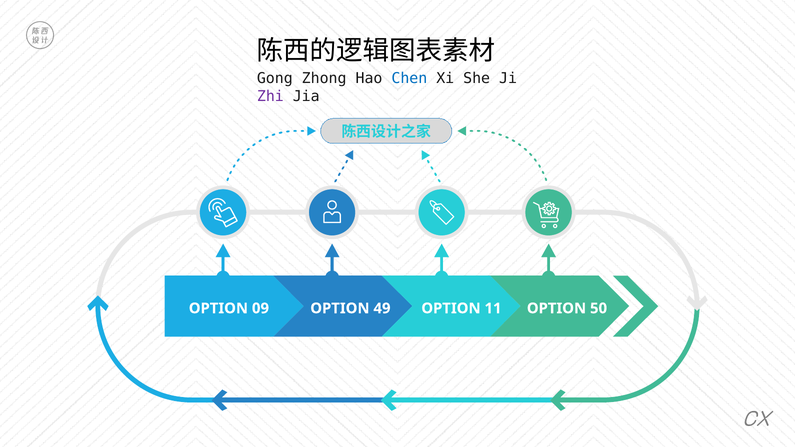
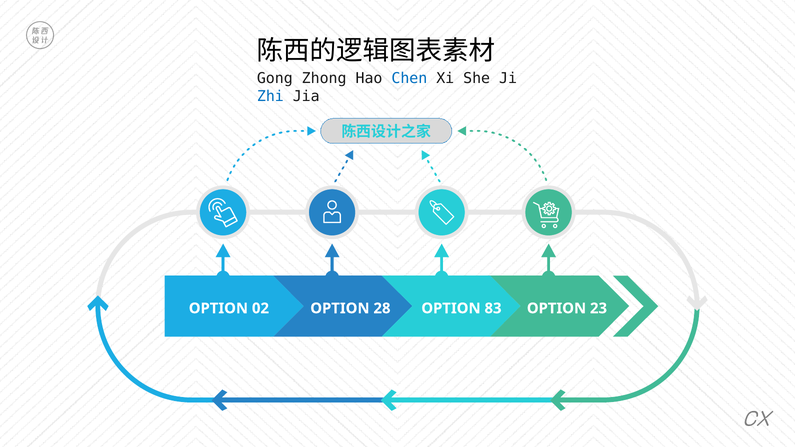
Zhi colour: purple -> blue
09: 09 -> 02
49: 49 -> 28
11: 11 -> 83
50: 50 -> 23
